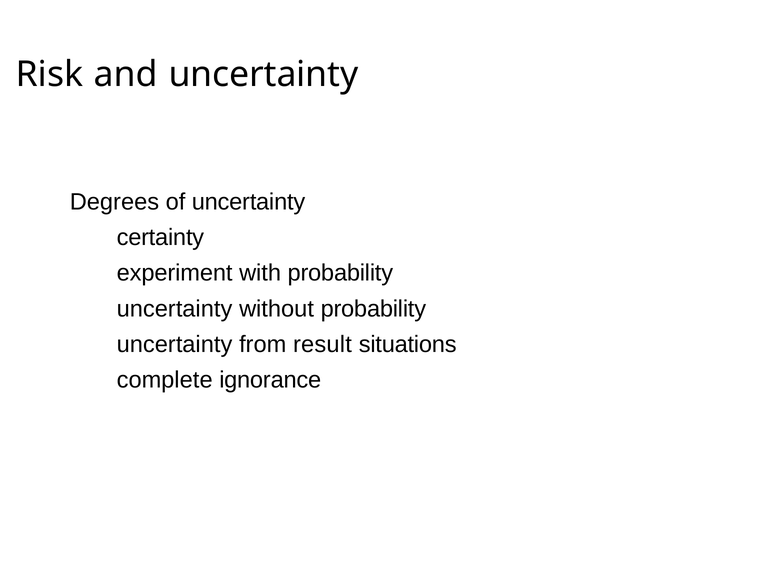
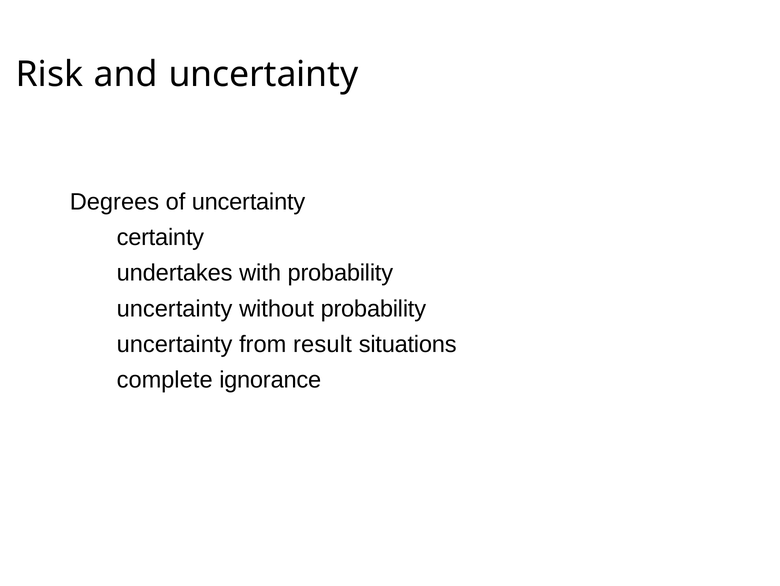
experiment: experiment -> undertakes
